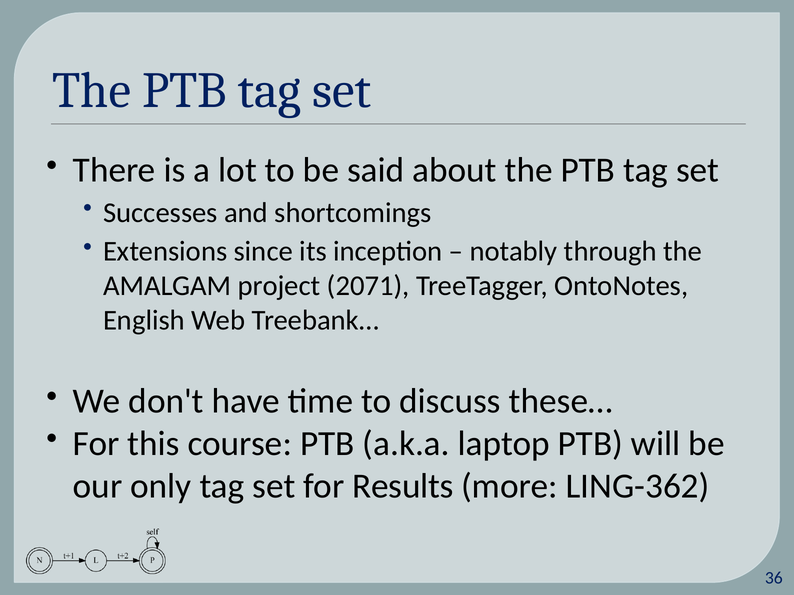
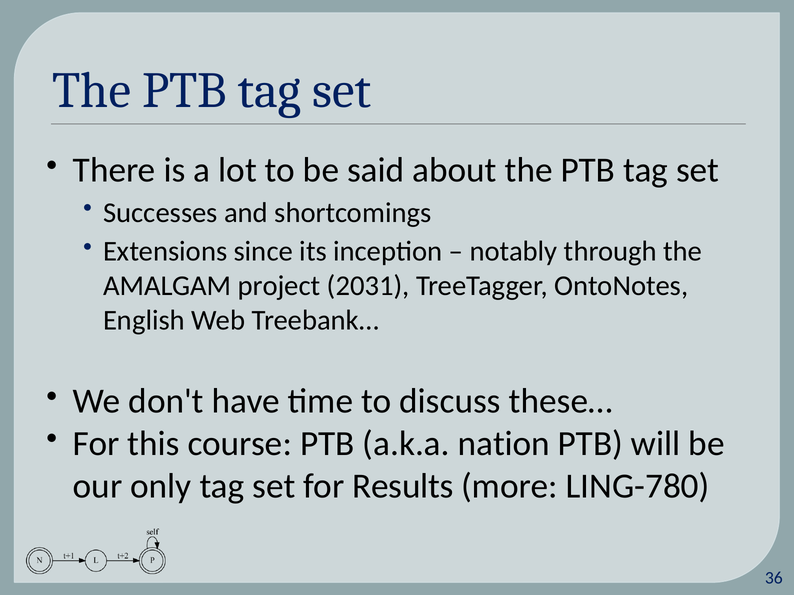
2071: 2071 -> 2031
laptop: laptop -> nation
LING-362: LING-362 -> LING-780
